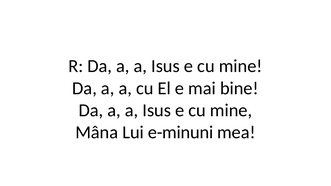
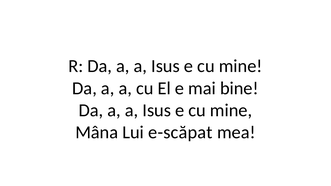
e-minuni: e-minuni -> e-scăpat
